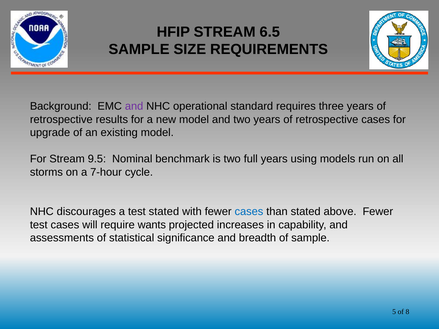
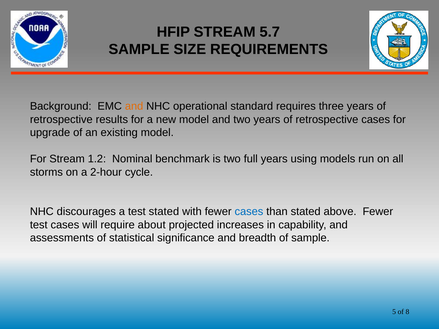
6.5: 6.5 -> 5.7
and at (134, 106) colour: purple -> orange
9.5: 9.5 -> 1.2
7-hour: 7-hour -> 2-hour
wants: wants -> about
